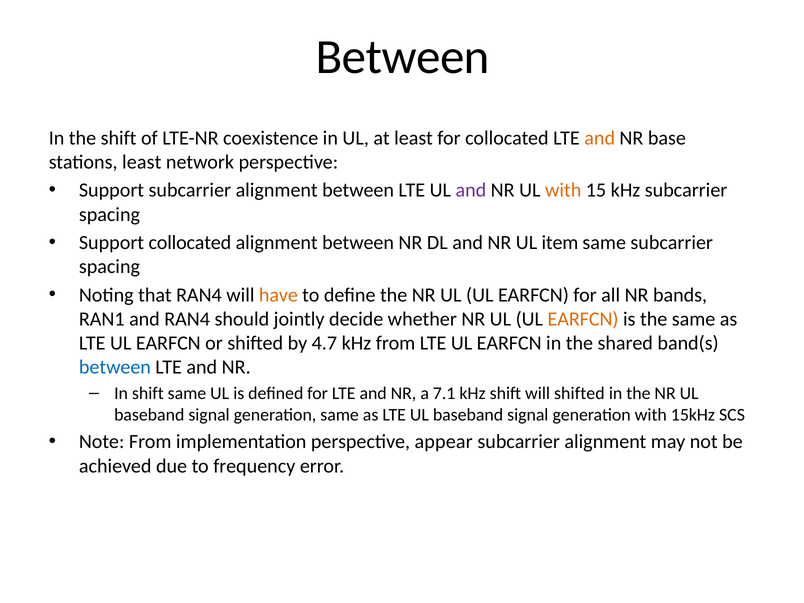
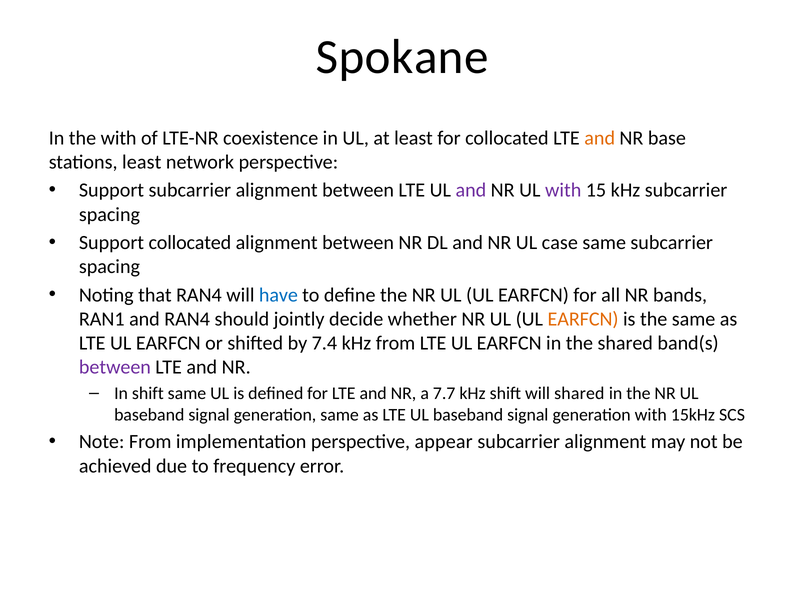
Between at (403, 57): Between -> Spokane
the shift: shift -> with
with at (563, 190) colour: orange -> purple
item: item -> case
have colour: orange -> blue
4.7: 4.7 -> 7.4
between at (115, 367) colour: blue -> purple
7.1: 7.1 -> 7.7
will shifted: shifted -> shared
